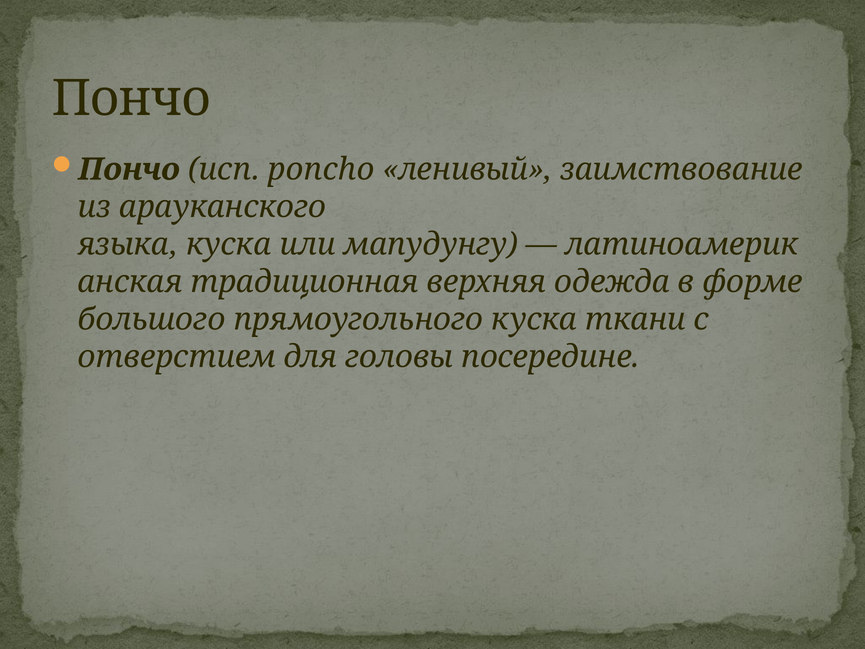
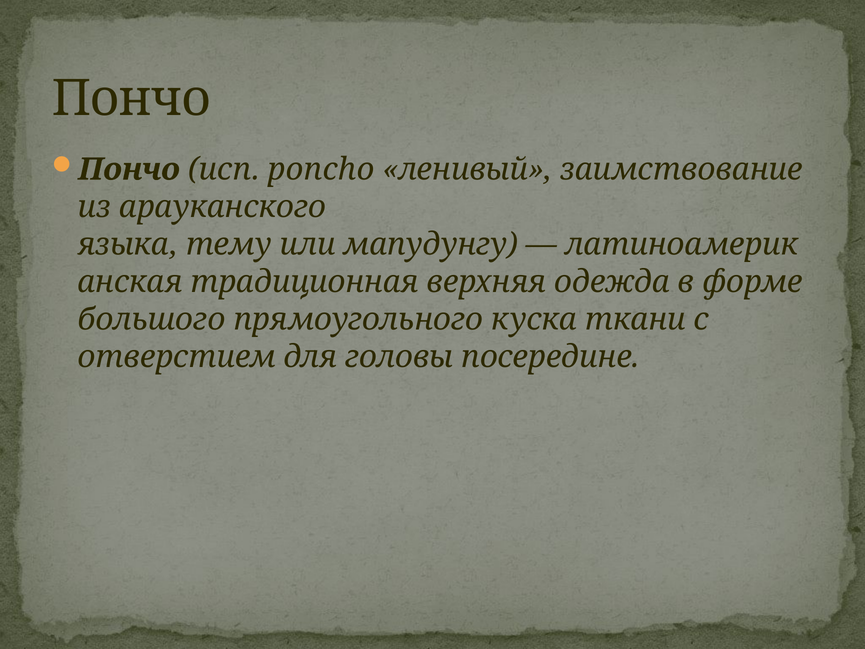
языка куска: куска -> тему
